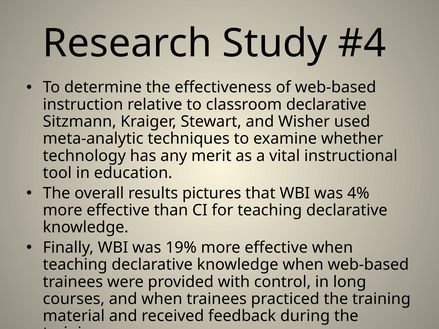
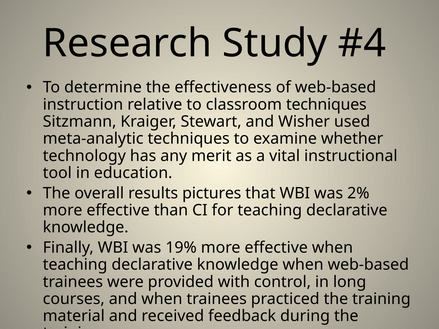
classroom declarative: declarative -> techniques
4%: 4% -> 2%
